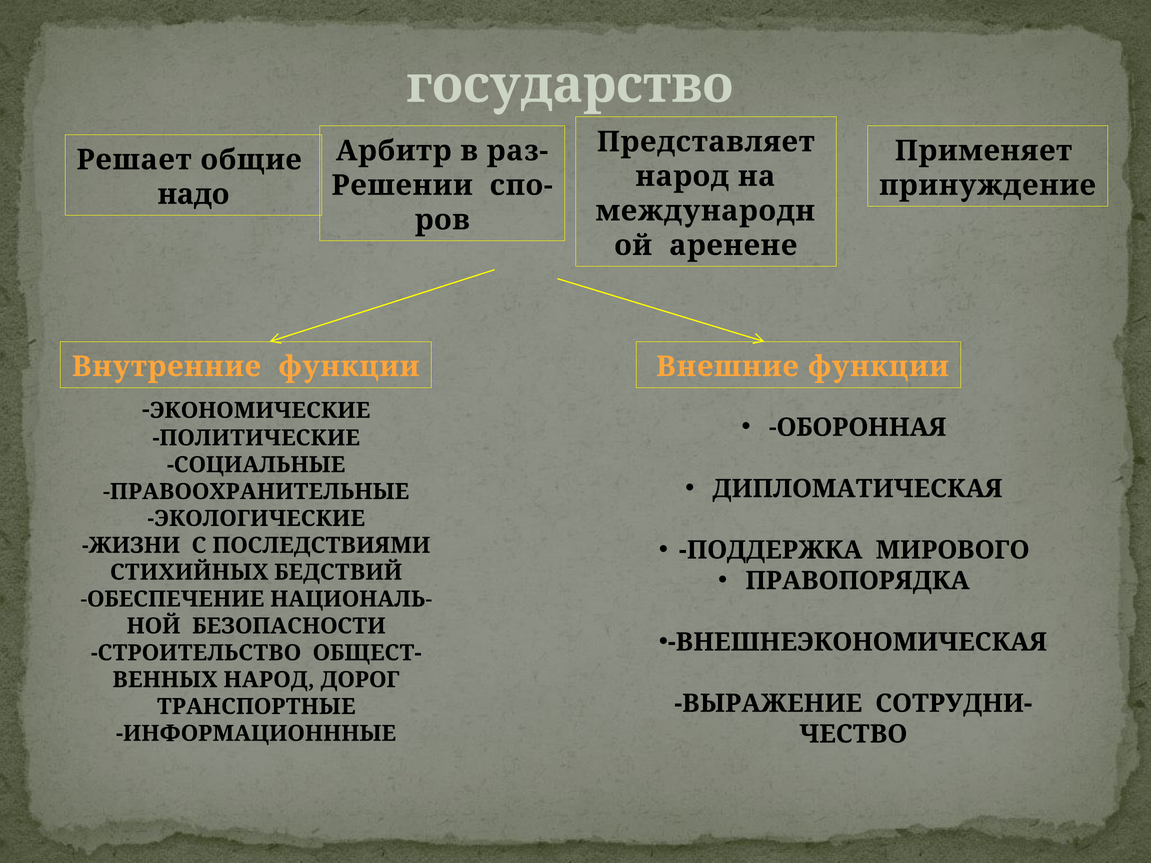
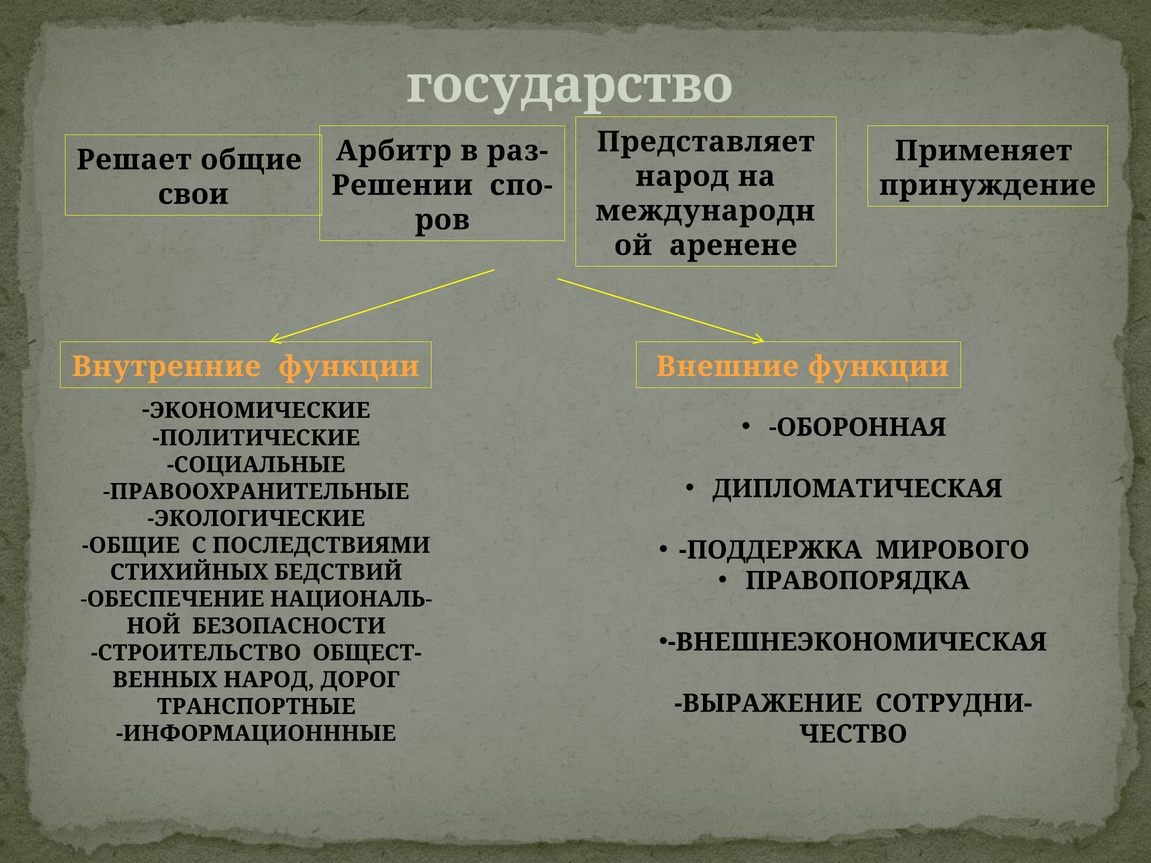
надо: надо -> свои
ЖИЗНИ at (131, 546): ЖИЗНИ -> ОБЩИЕ
